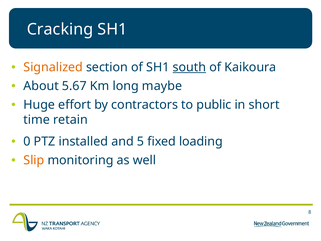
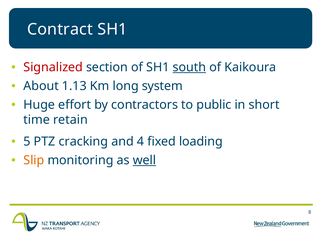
Cracking: Cracking -> Contract
Signalized colour: orange -> red
5.67: 5.67 -> 1.13
maybe: maybe -> system
0: 0 -> 5
installed: installed -> cracking
5: 5 -> 4
well underline: none -> present
